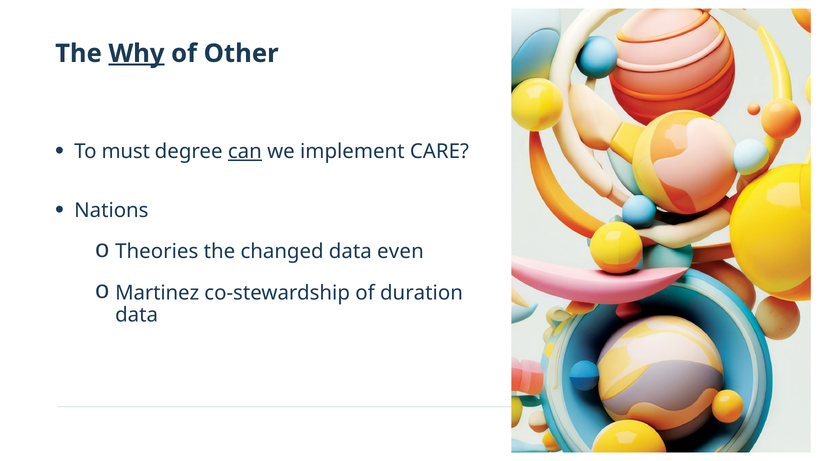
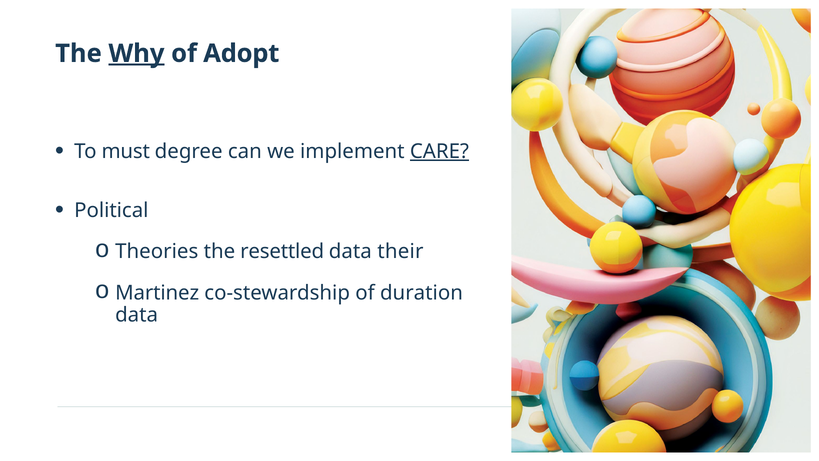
Other: Other -> Adopt
can underline: present -> none
CARE underline: none -> present
Nations: Nations -> Political
changed: changed -> resettled
even: even -> their
